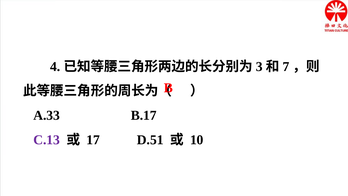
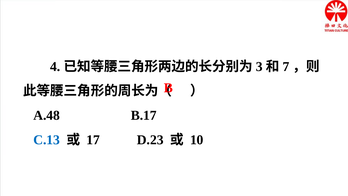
A.33: A.33 -> A.48
C.13 colour: purple -> blue
D.51: D.51 -> D.23
